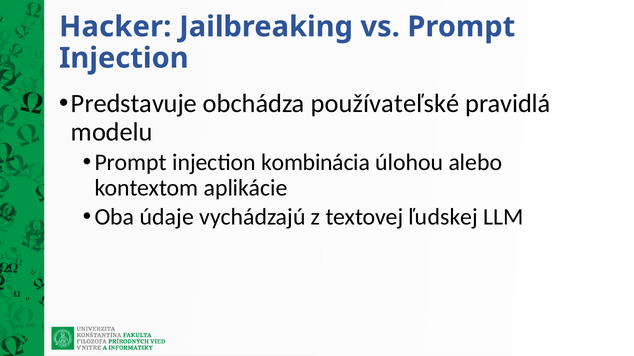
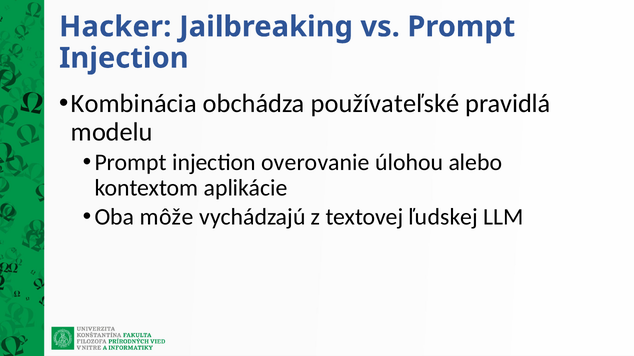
Predstavuje: Predstavuje -> Kombinácia
kombinácia: kombinácia -> overovanie
údaje: údaje -> môže
